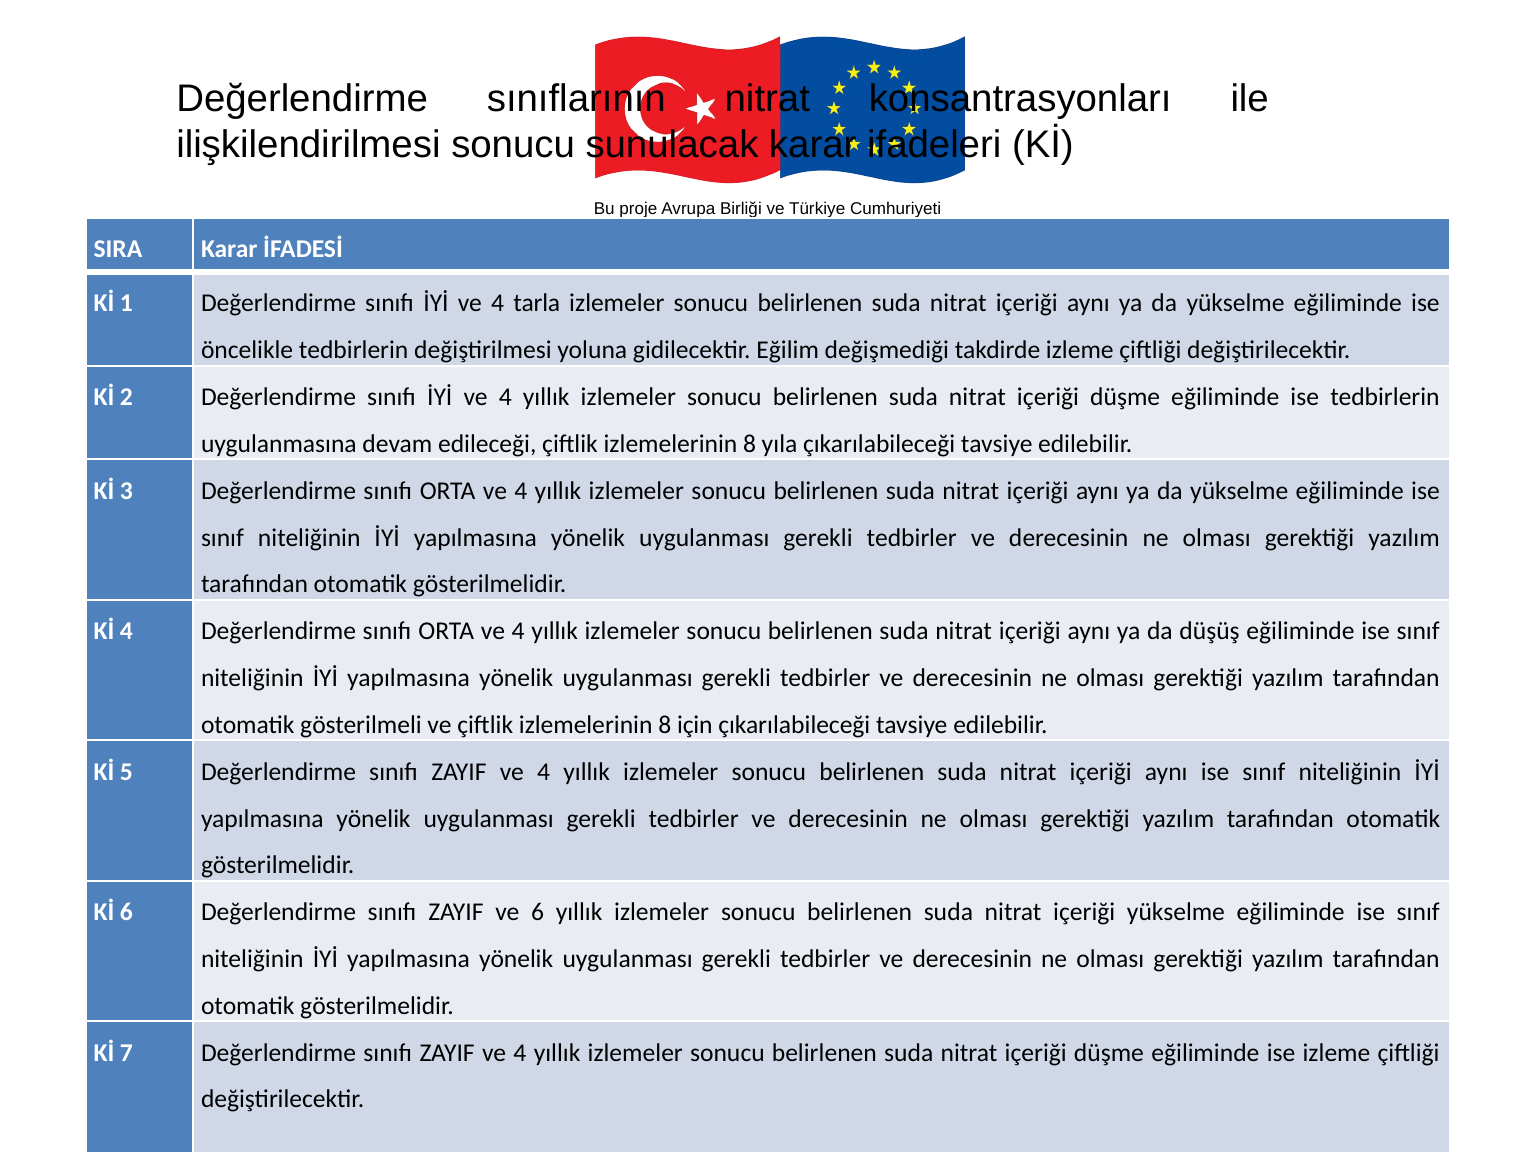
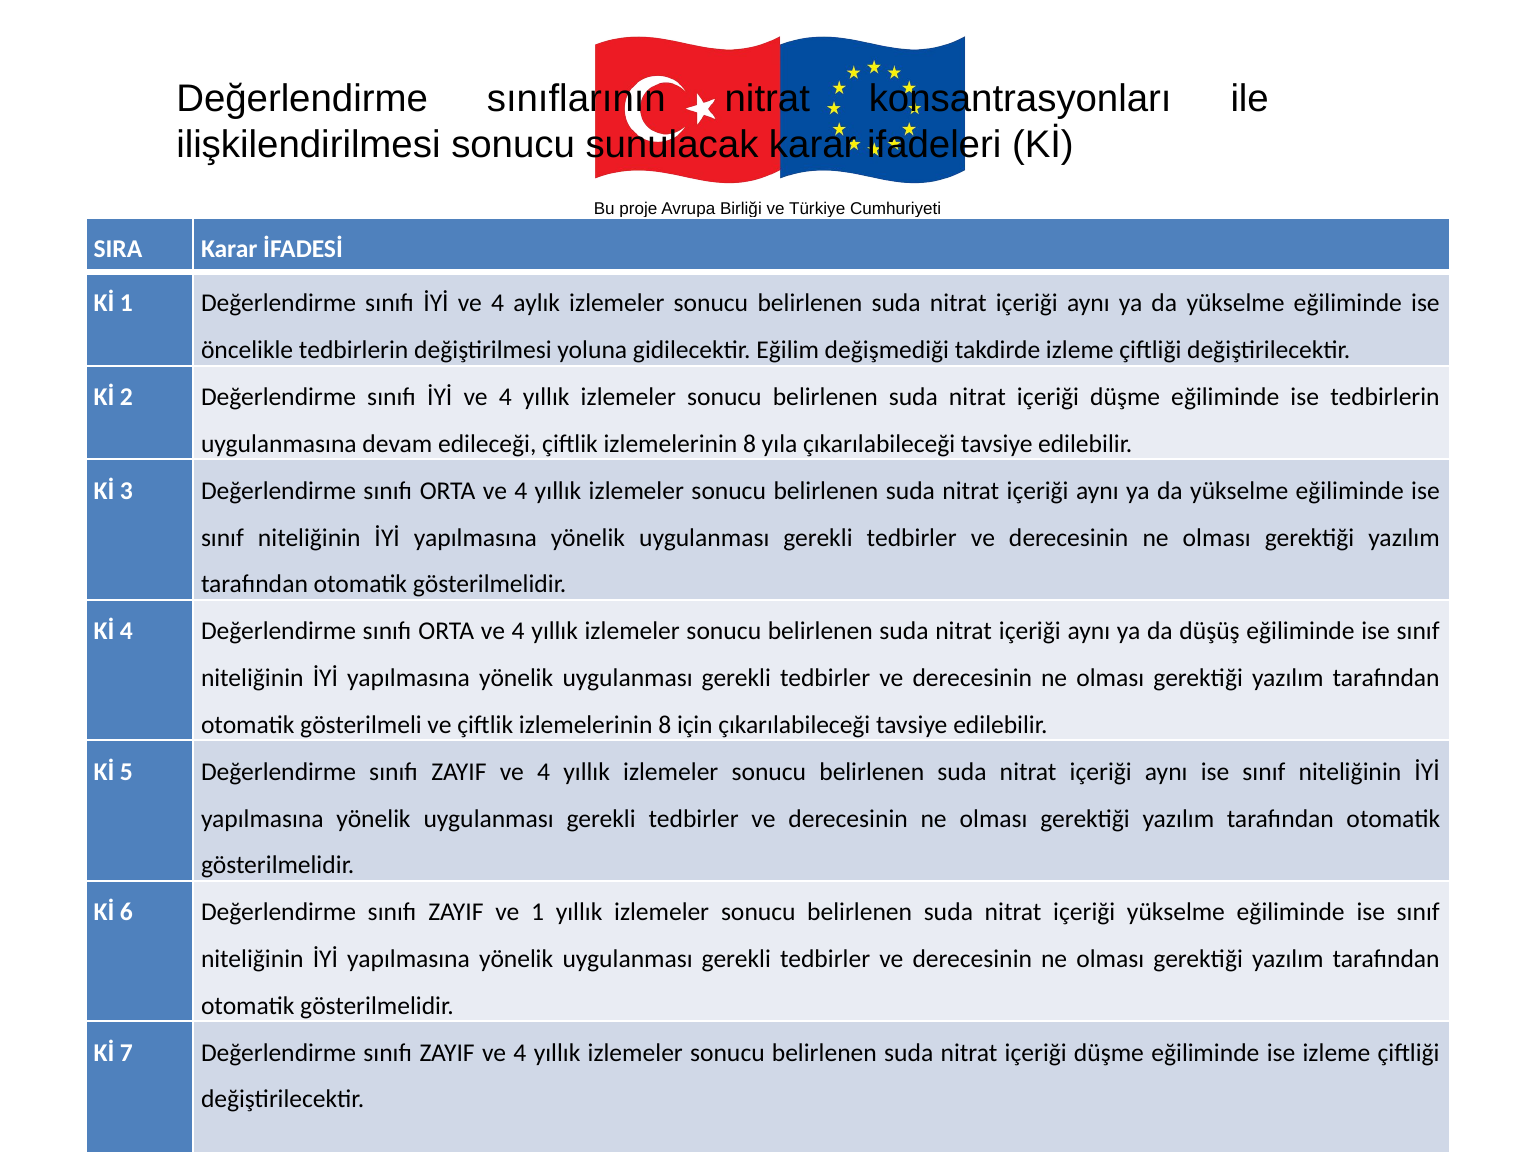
tarla: tarla -> aylık
ve 6: 6 -> 1
